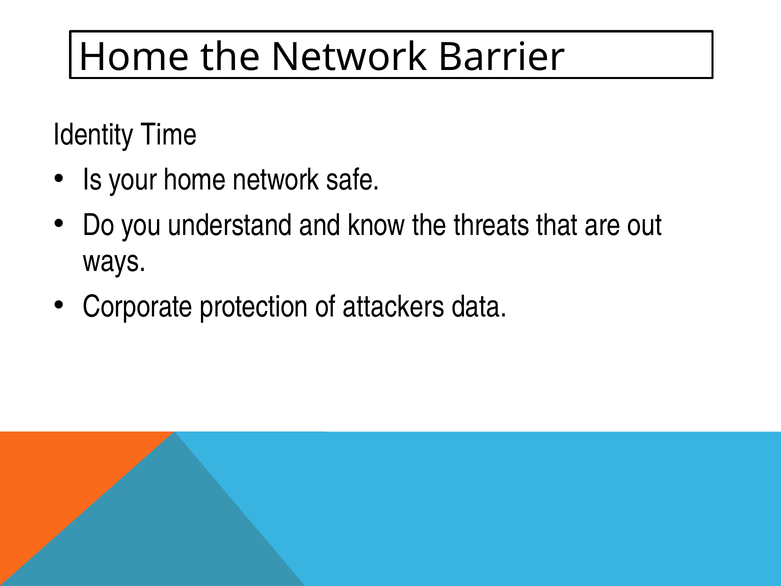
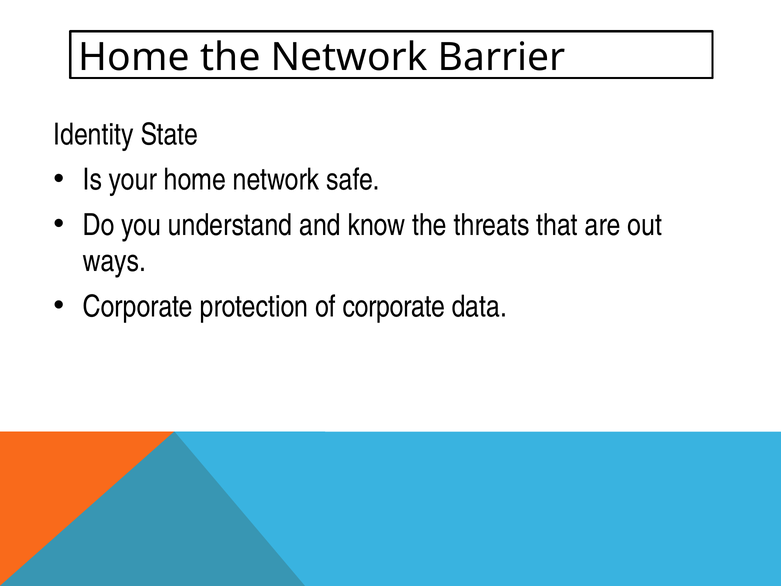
Time: Time -> State
of attackers: attackers -> corporate
